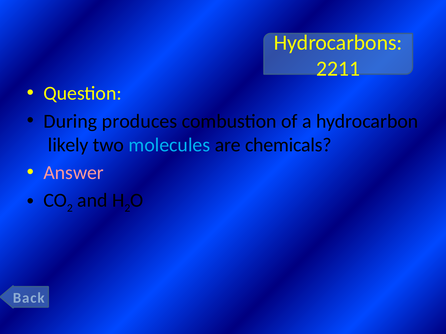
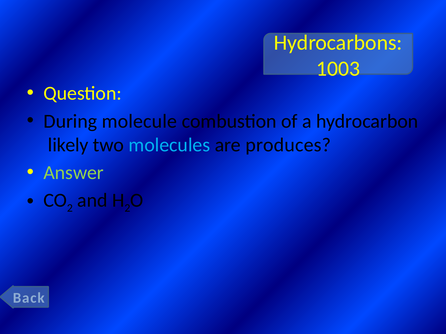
2211: 2211 -> 1003
produces: produces -> molecule
chemicals: chemicals -> produces
Answer colour: pink -> light green
